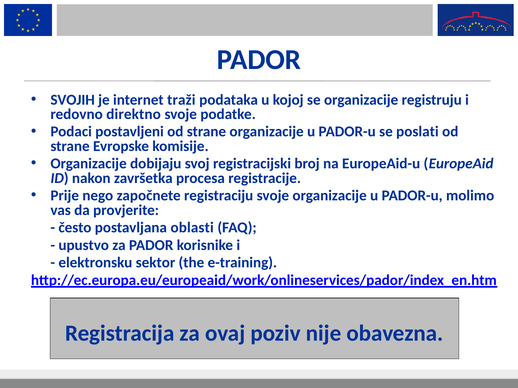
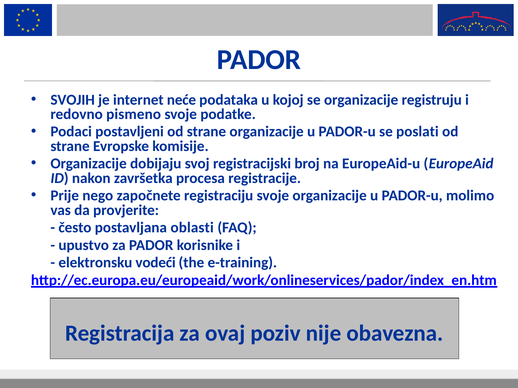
traži: traži -> neće
direktno: direktno -> pismeno
sektor: sektor -> vodeći
